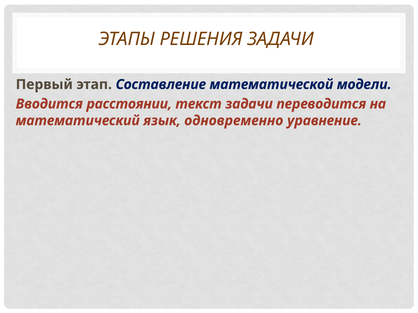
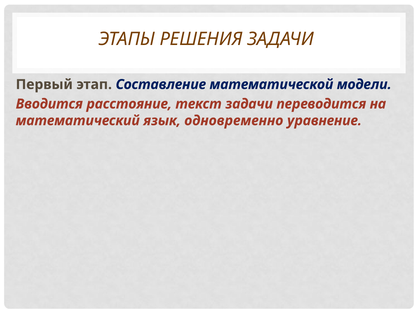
расстоянии: расстоянии -> расстояние
